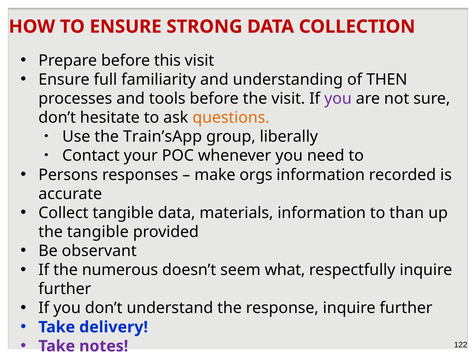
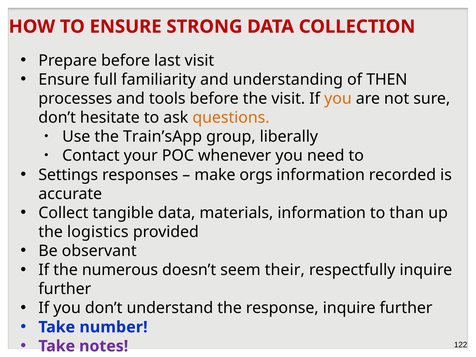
this: this -> last
you at (338, 99) colour: purple -> orange
Persons: Persons -> Settings
the tangible: tangible -> logistics
what: what -> their
delivery: delivery -> number
